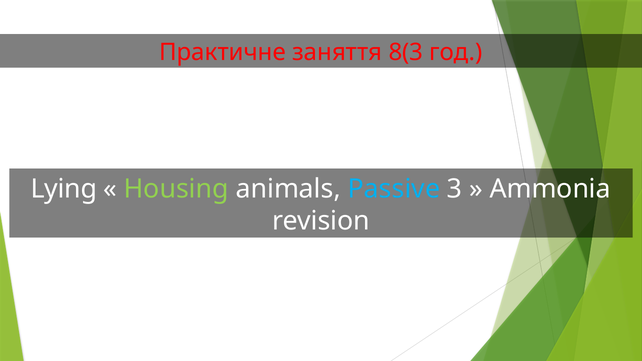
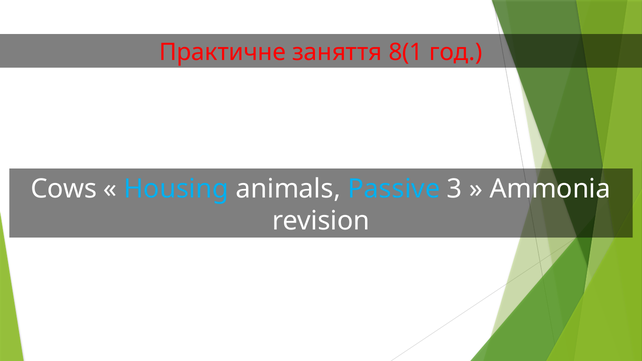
8(3: 8(3 -> 8(1
Lying: Lying -> Cows
Housing colour: light green -> light blue
